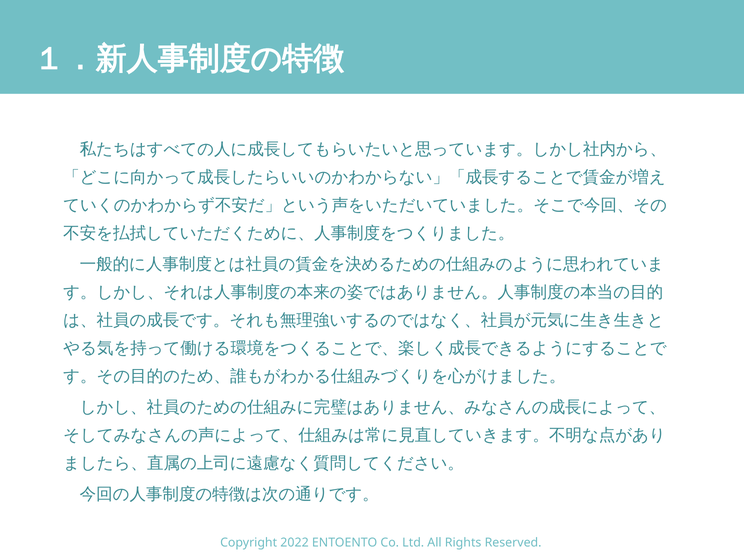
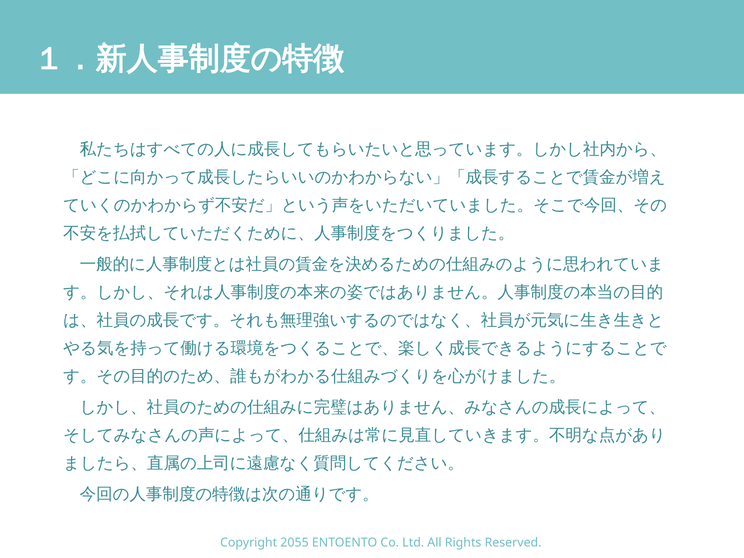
2022: 2022 -> 2055
